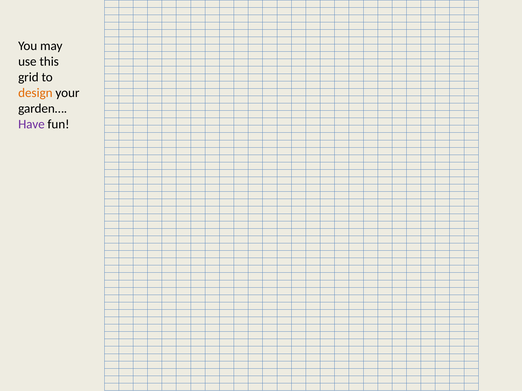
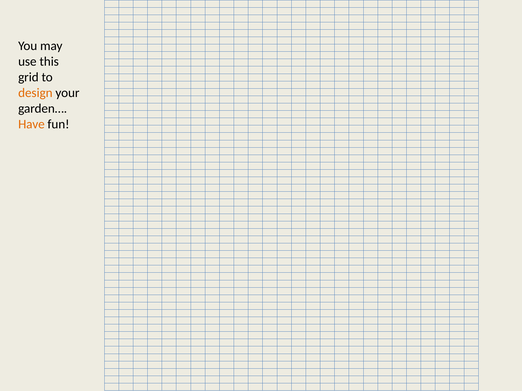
Have colour: purple -> orange
